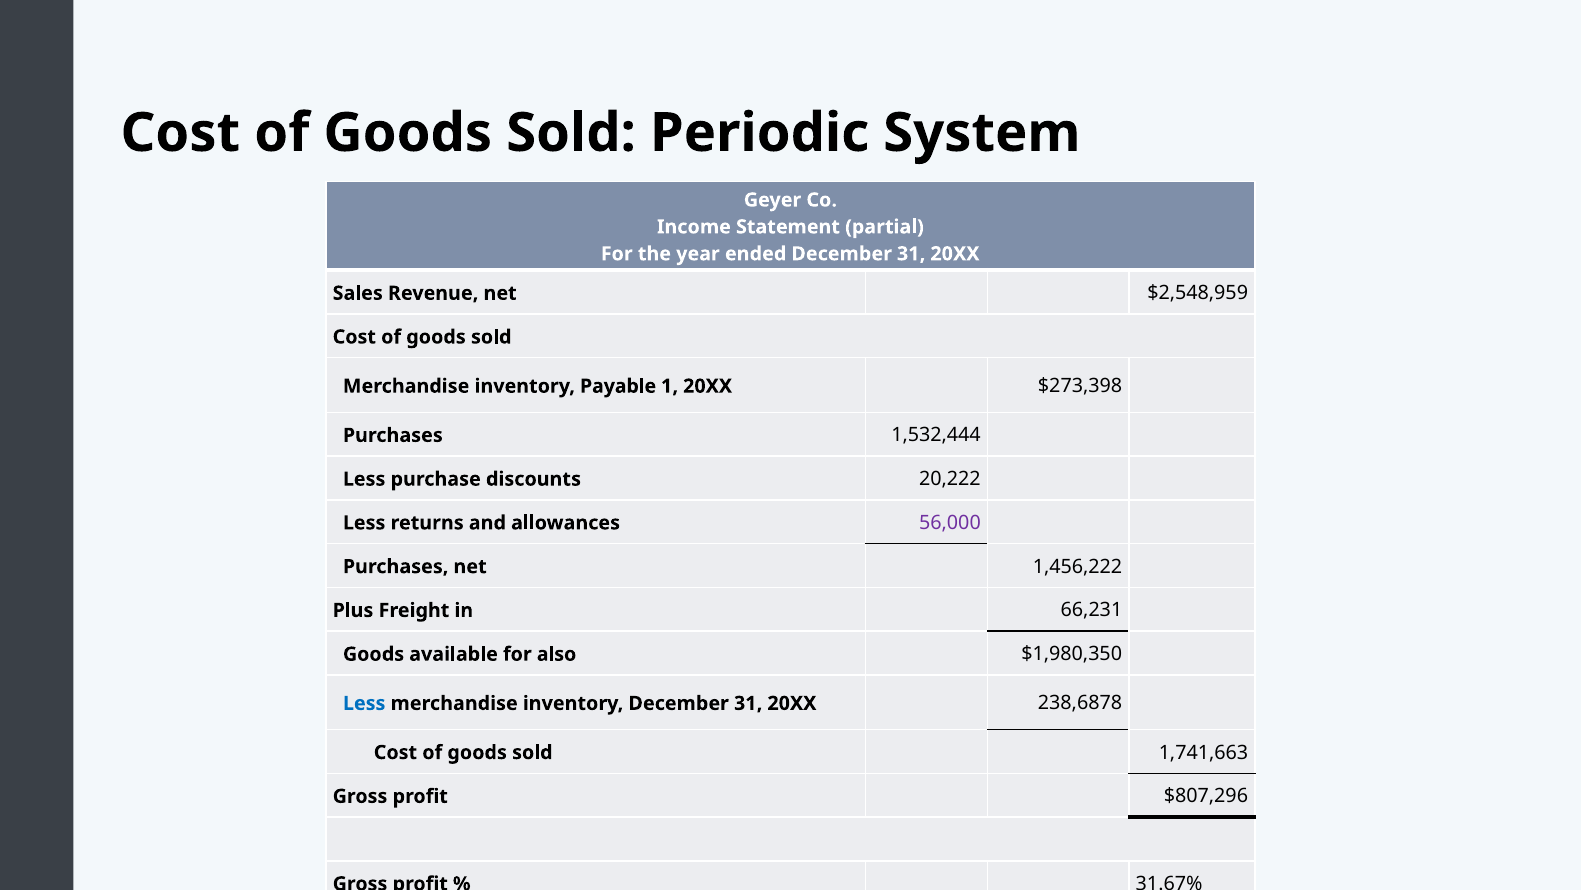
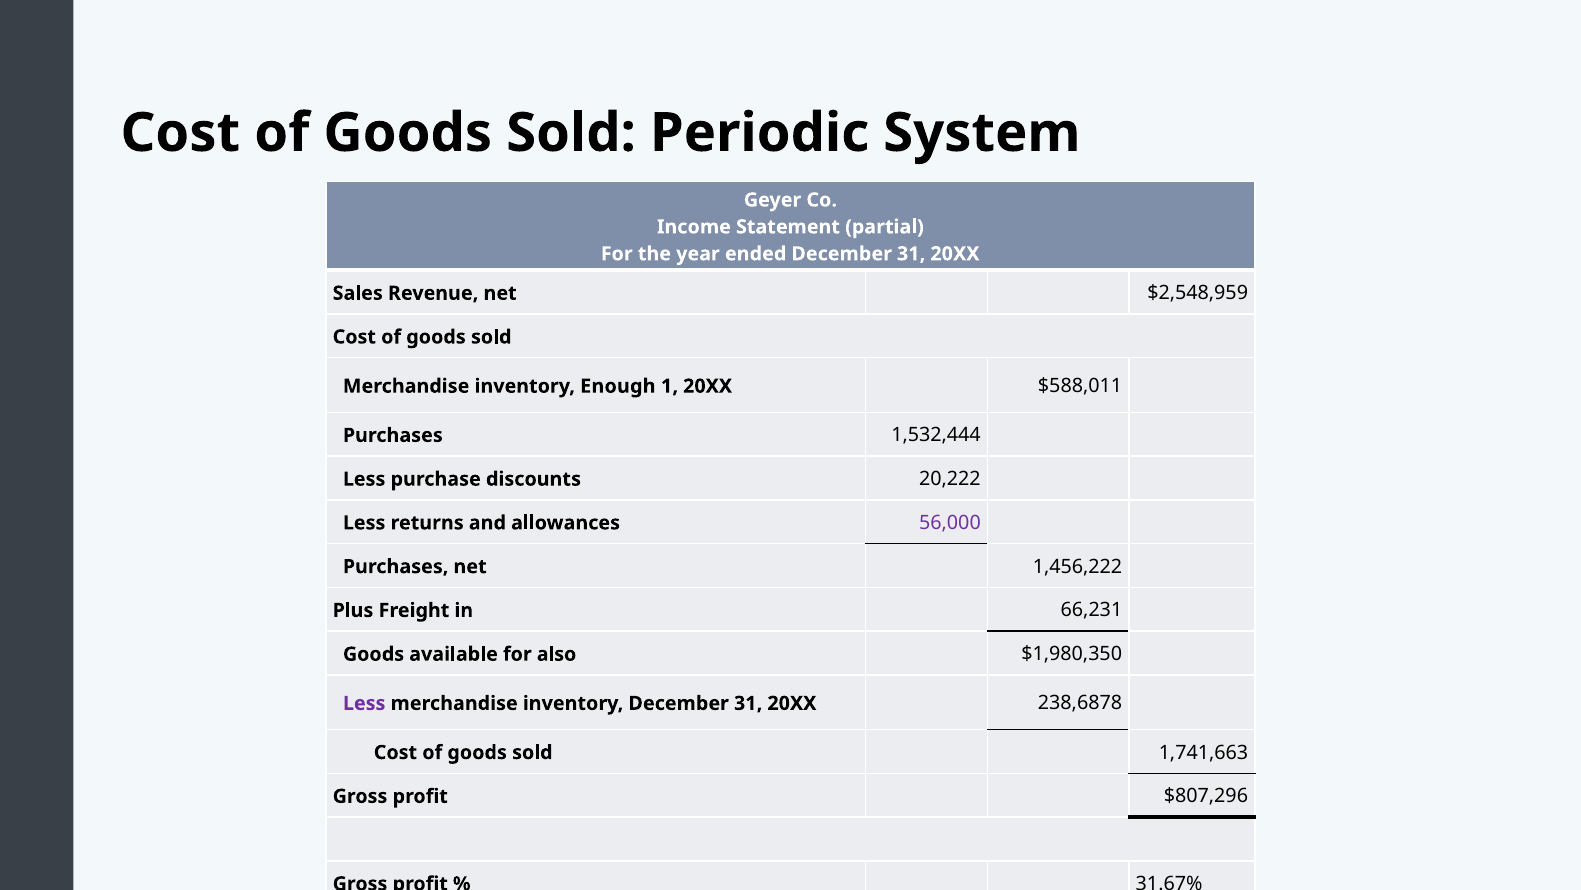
Payable: Payable -> Enough
$273,398: $273,398 -> $588,011
Less at (364, 703) colour: blue -> purple
